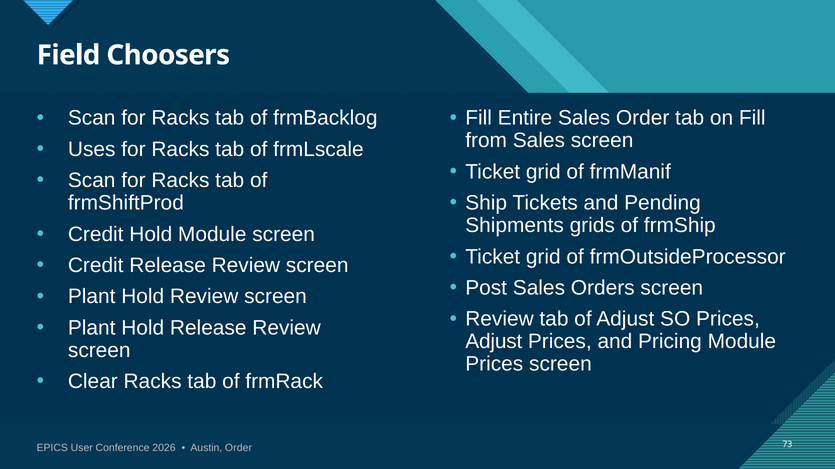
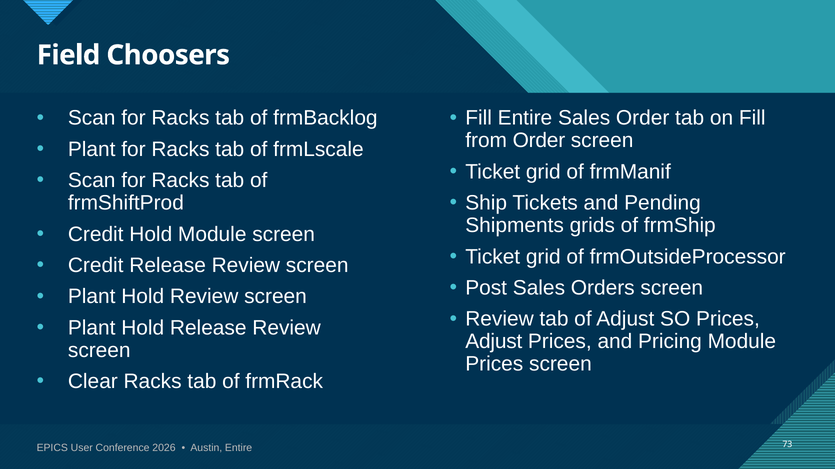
from Sales: Sales -> Order
Uses at (92, 149): Uses -> Plant
Austin Order: Order -> Entire
